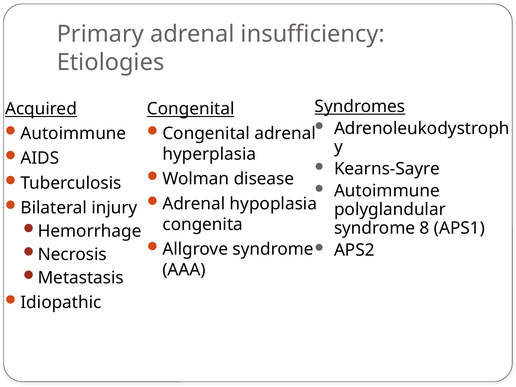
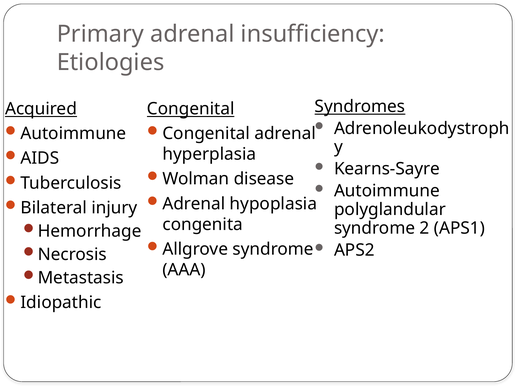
8: 8 -> 2
